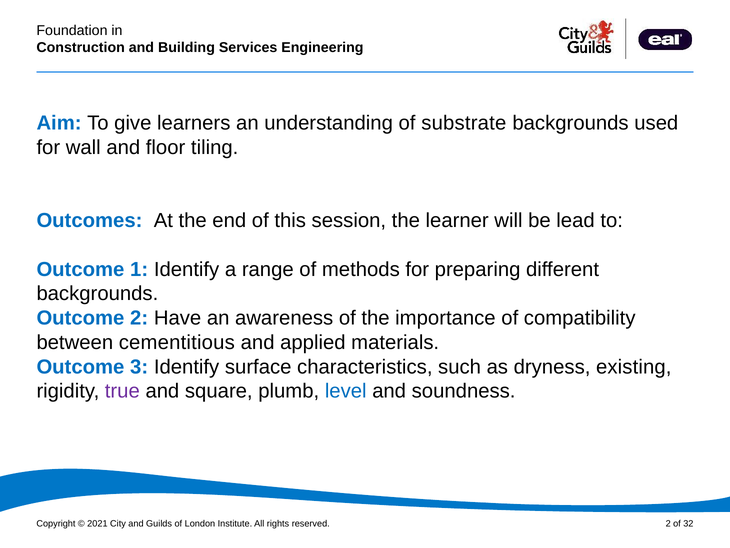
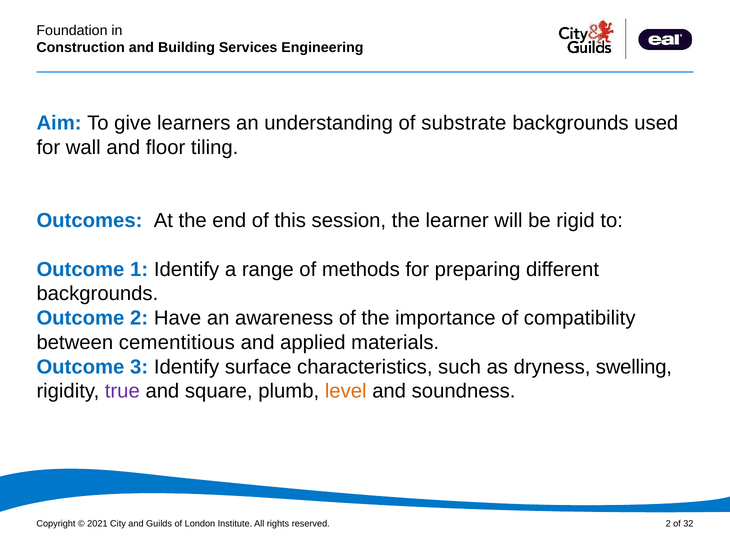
lead: lead -> rigid
existing: existing -> swelling
level colour: blue -> orange
